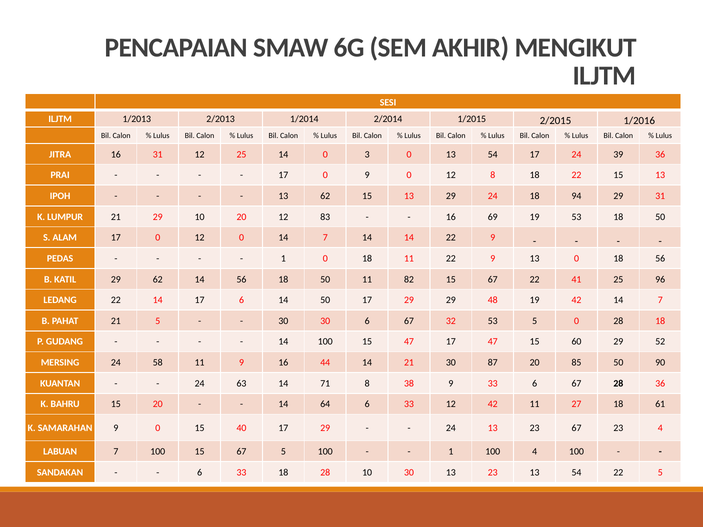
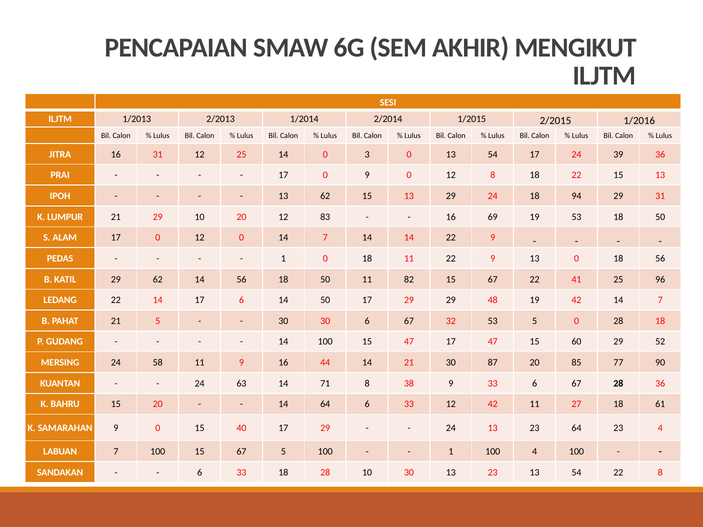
85 50: 50 -> 77
23 67: 67 -> 64
22 5: 5 -> 8
